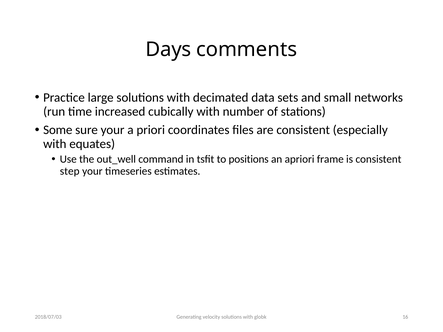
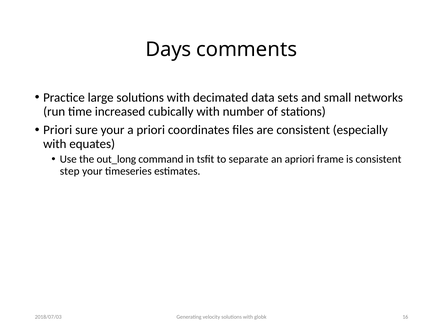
Some at (58, 130): Some -> Priori
out_well: out_well -> out_long
positions: positions -> separate
